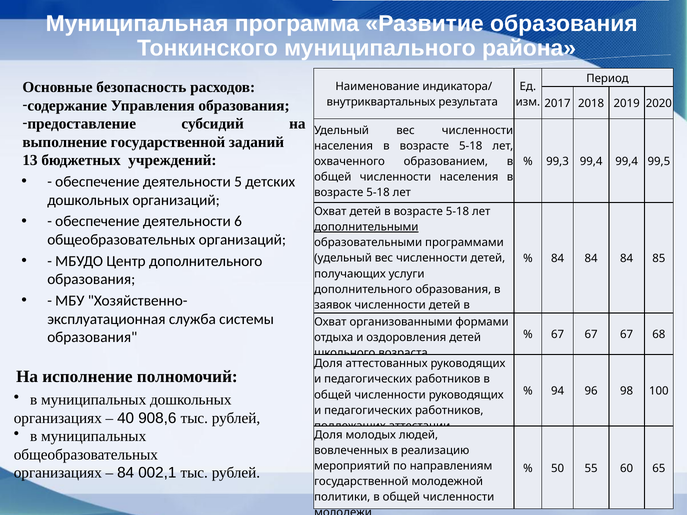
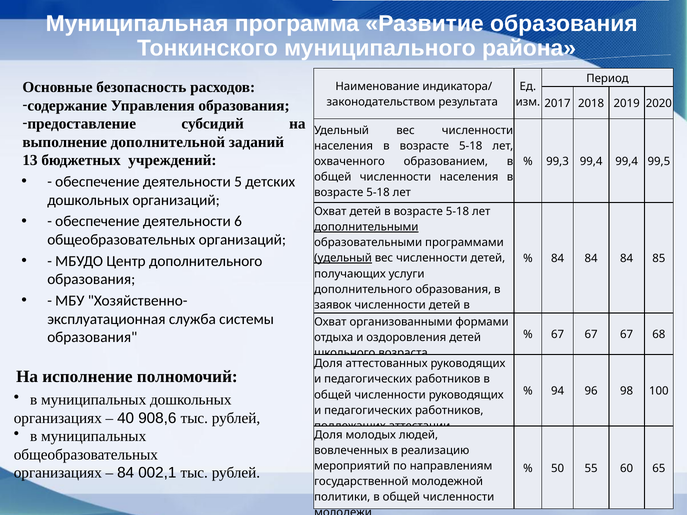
внутриквартальных: внутриквартальных -> законодательством
выполнение государственной: государственной -> дополнительной
удельный at (343, 258) underline: none -> present
